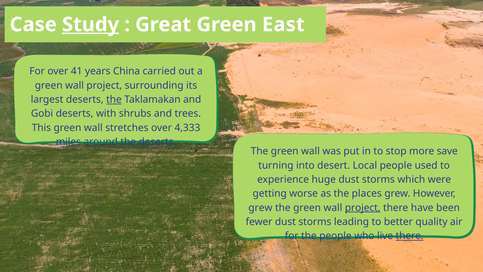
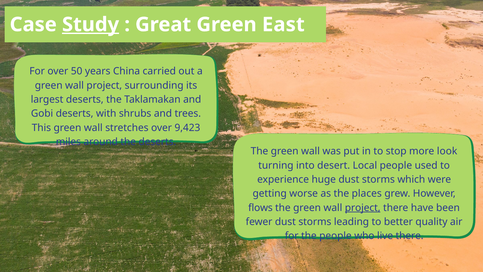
41: 41 -> 50
the at (114, 99) underline: present -> none
4,333: 4,333 -> 9,423
save: save -> look
grew at (260, 208): grew -> flows
there at (410, 236) underline: present -> none
